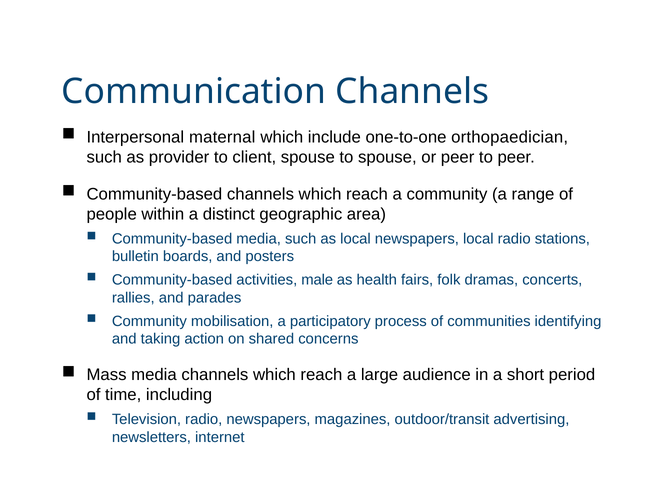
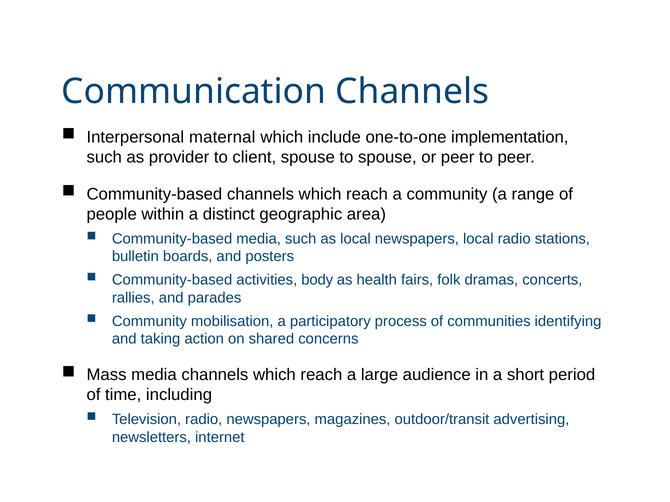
orthopaedician: orthopaedician -> implementation
male: male -> body
